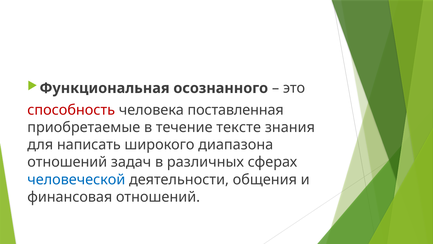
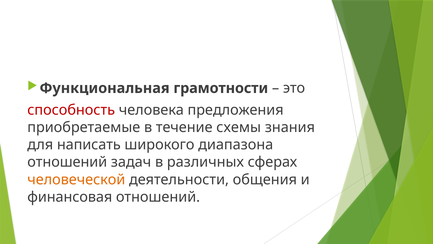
осознанного: осознанного -> грамотности
поставленная: поставленная -> предложения
тексте: тексте -> схемы
человеческой colour: blue -> orange
